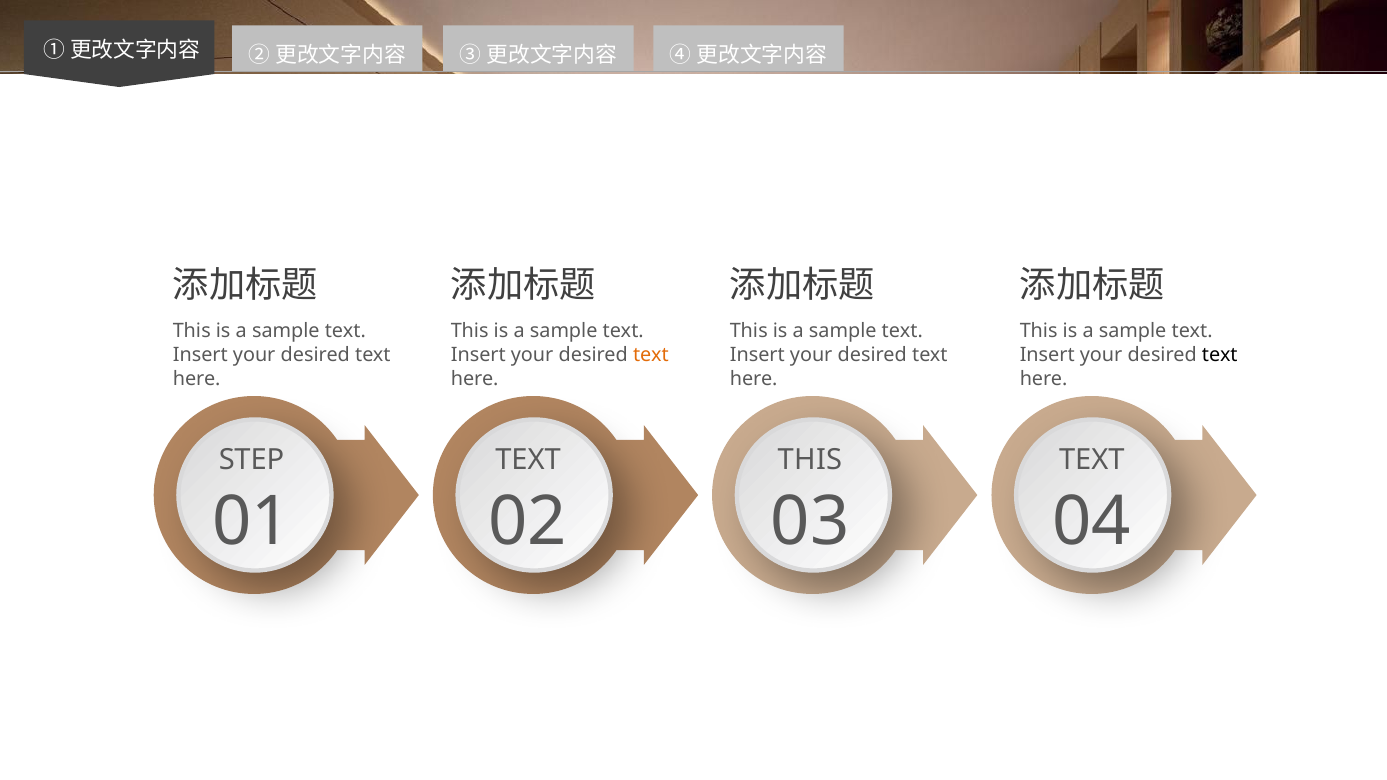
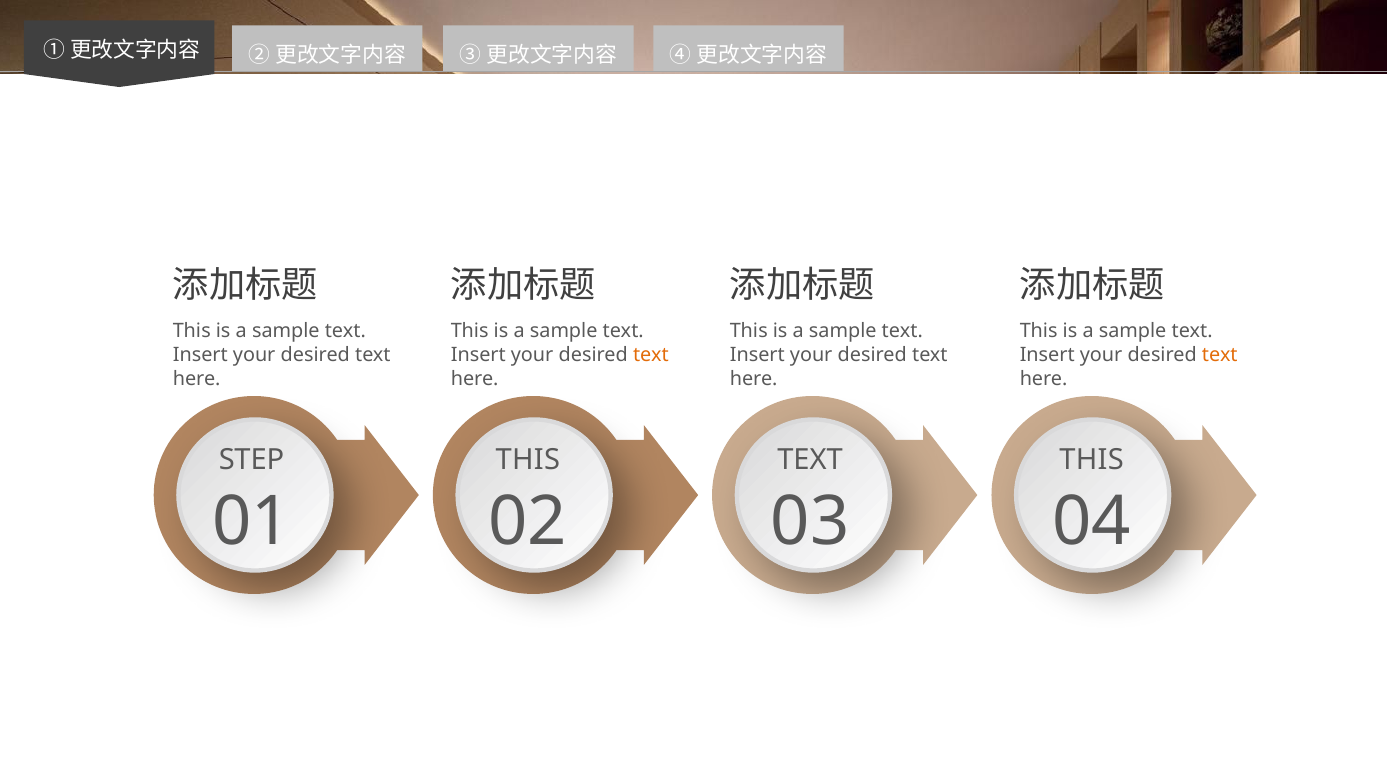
text at (1220, 355) colour: black -> orange
TEXT at (528, 460): TEXT -> THIS
THIS at (810, 460): THIS -> TEXT
TEXT at (1092, 460): TEXT -> THIS
